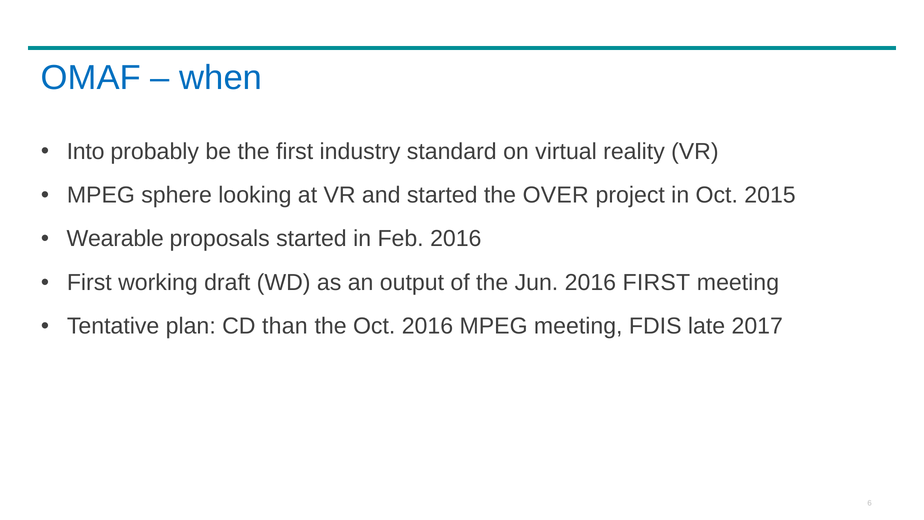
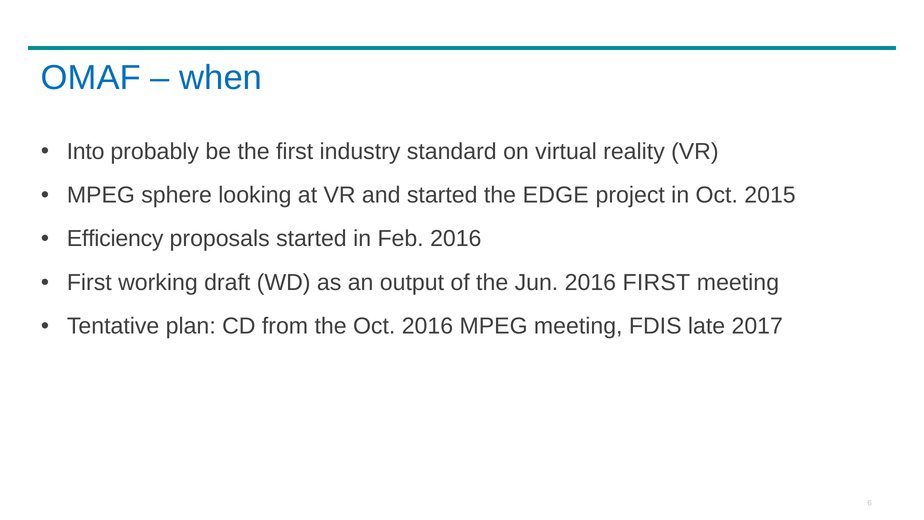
OVER: OVER -> EDGE
Wearable: Wearable -> Efficiency
than: than -> from
